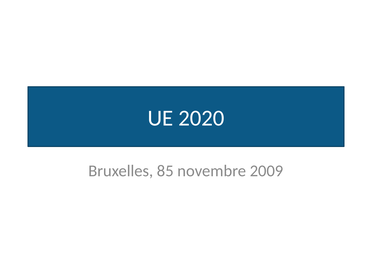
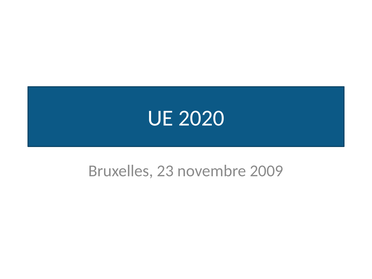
85: 85 -> 23
